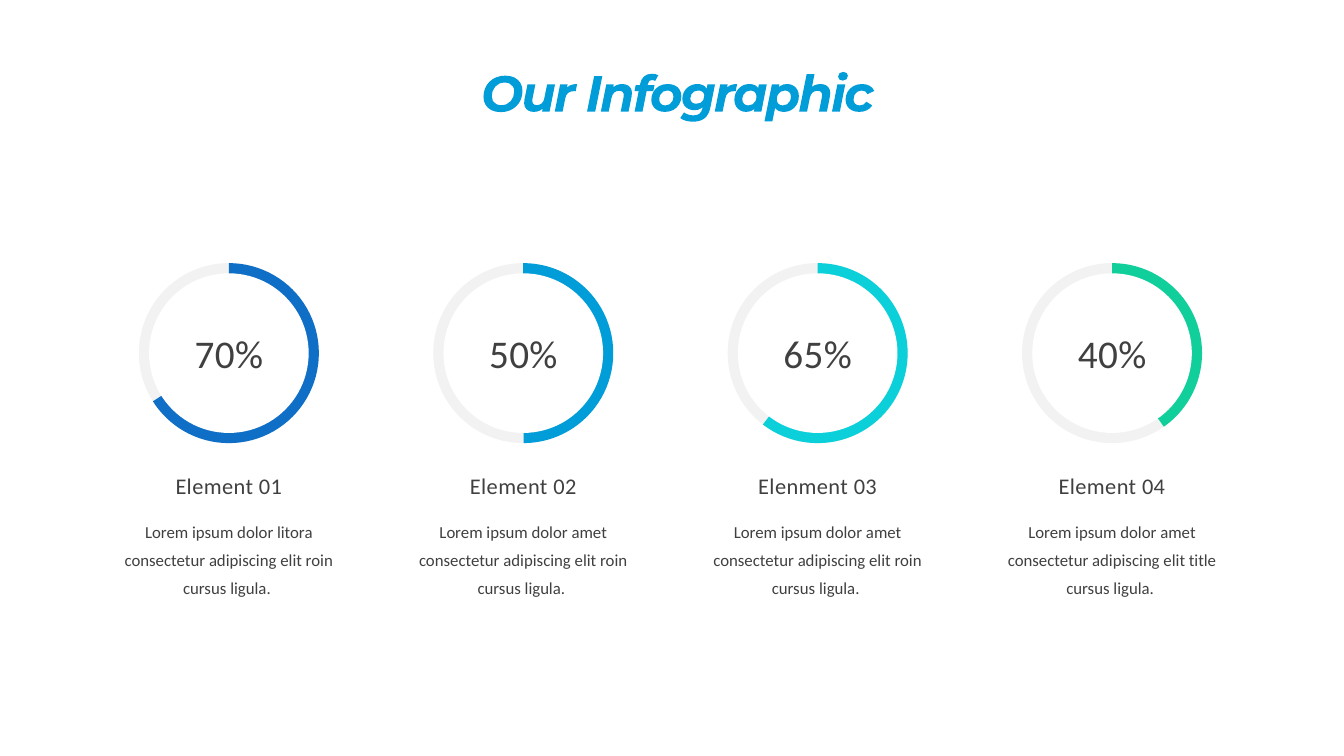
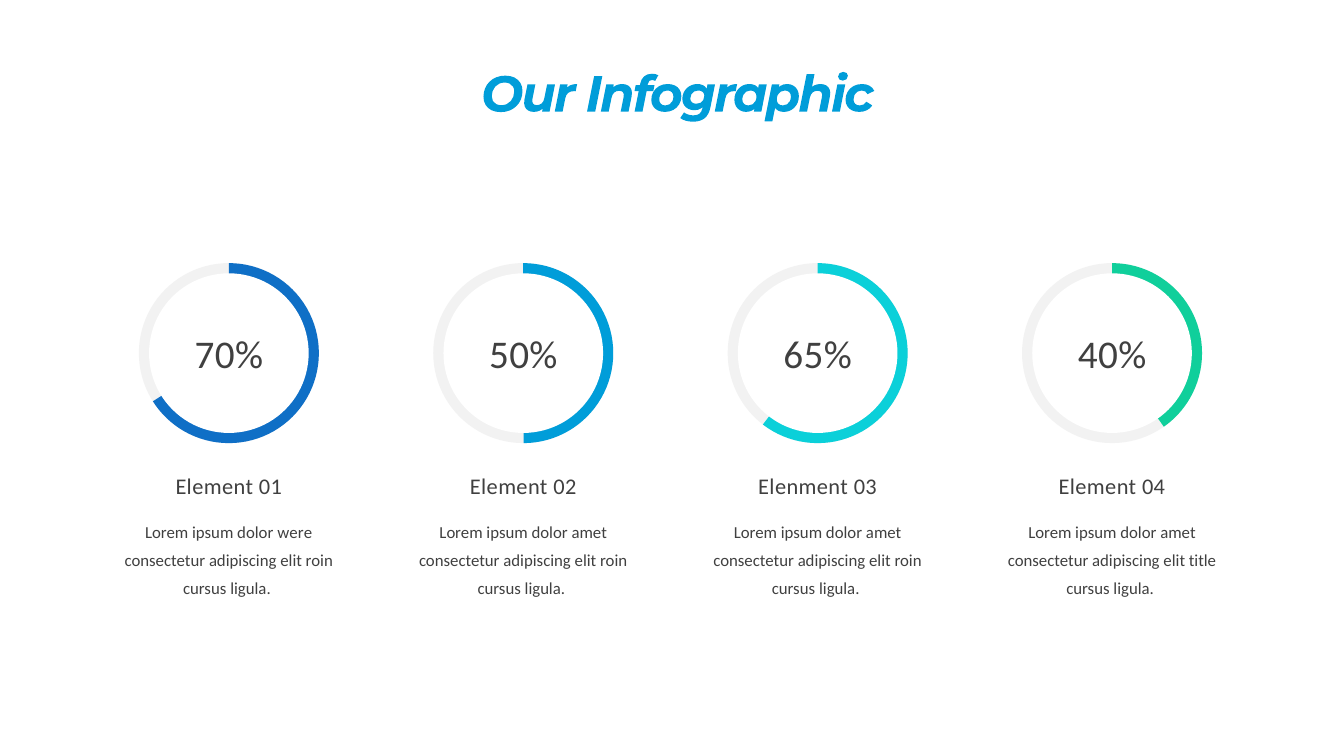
litora: litora -> were
